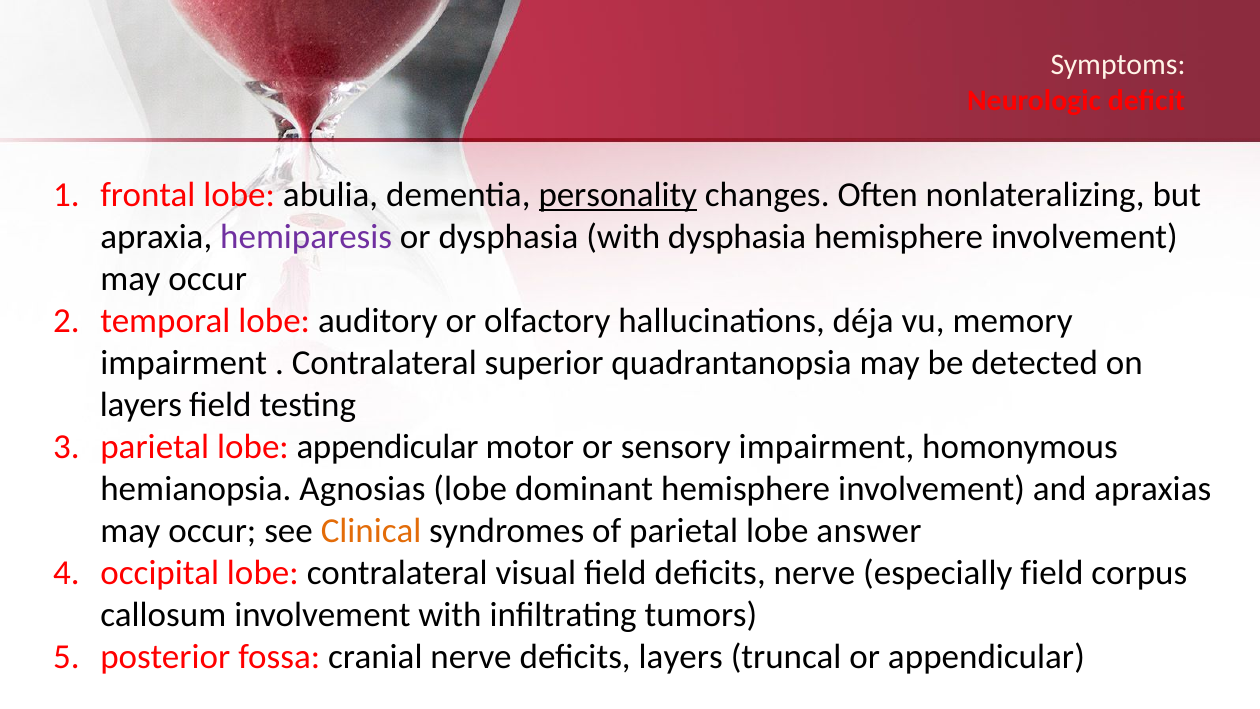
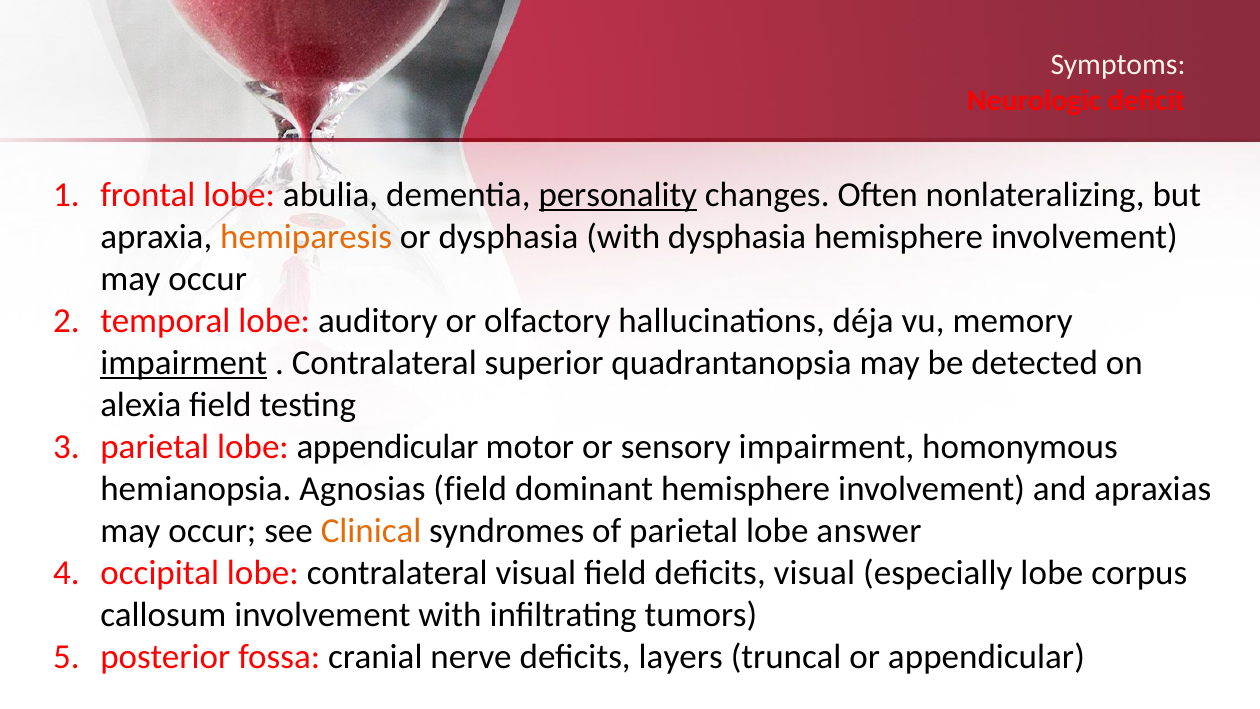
hemiparesis colour: purple -> orange
impairment at (184, 363) underline: none -> present
layers at (141, 405): layers -> alexia
Agnosias lobe: lobe -> field
deficits nerve: nerve -> visual
especially field: field -> lobe
